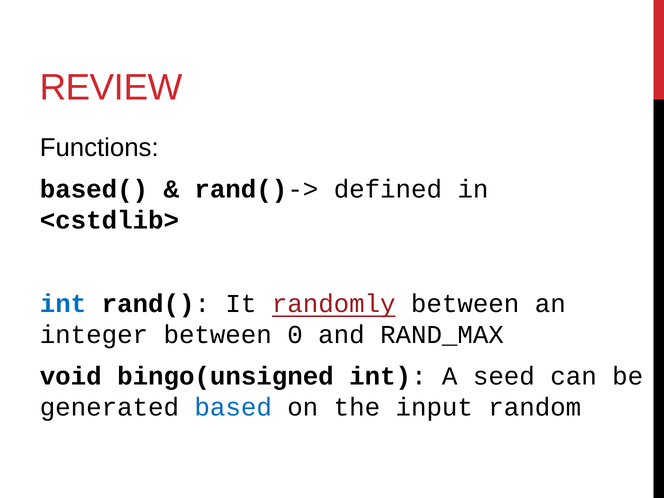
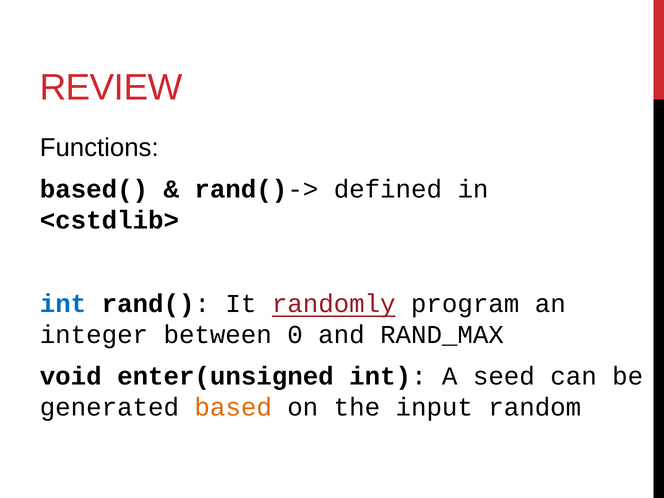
randomly between: between -> program
bingo(unsigned: bingo(unsigned -> enter(unsigned
based colour: blue -> orange
